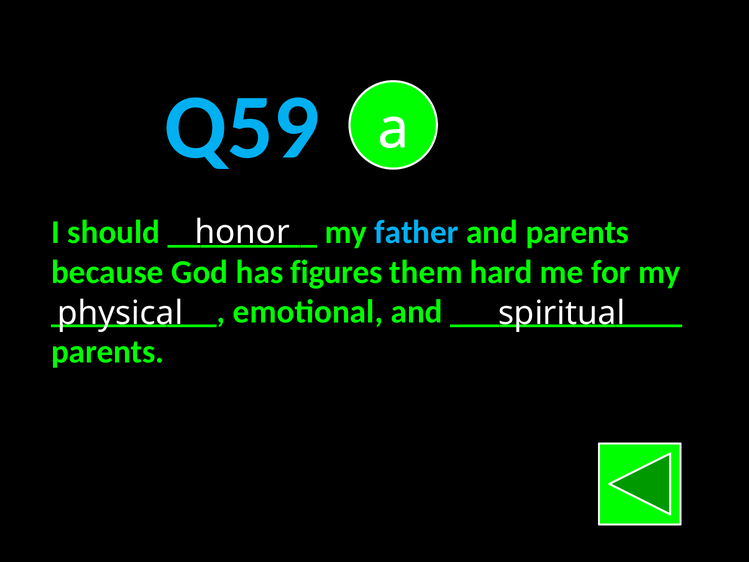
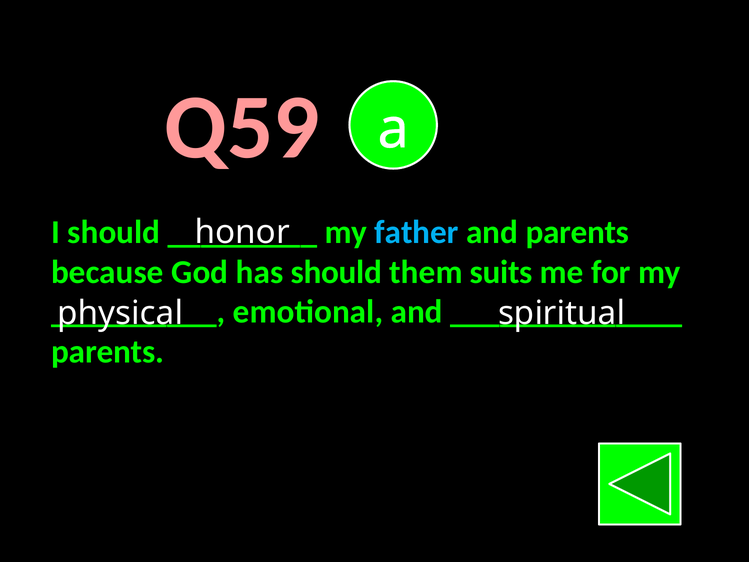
Q59 colour: light blue -> pink
has figures: figures -> should
hard: hard -> suits
